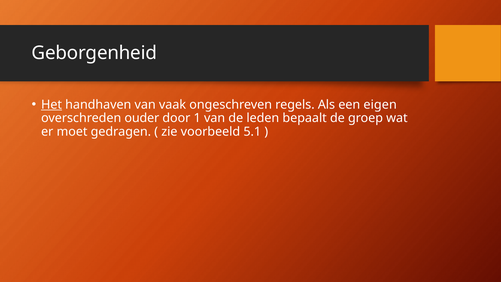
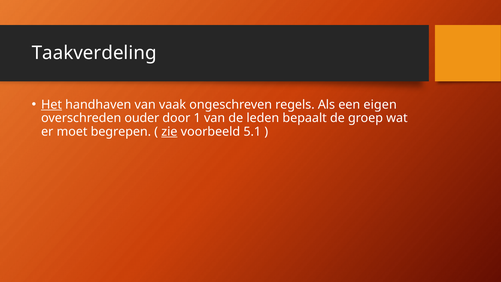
Geborgenheid: Geborgenheid -> Taakverdeling
gedragen: gedragen -> begrepen
zie underline: none -> present
